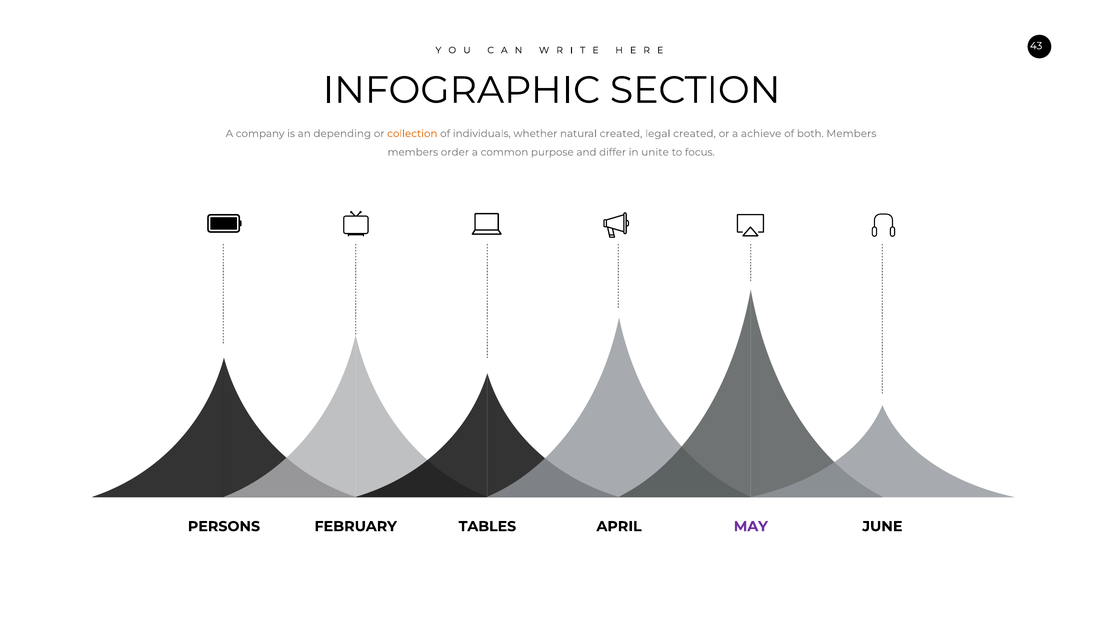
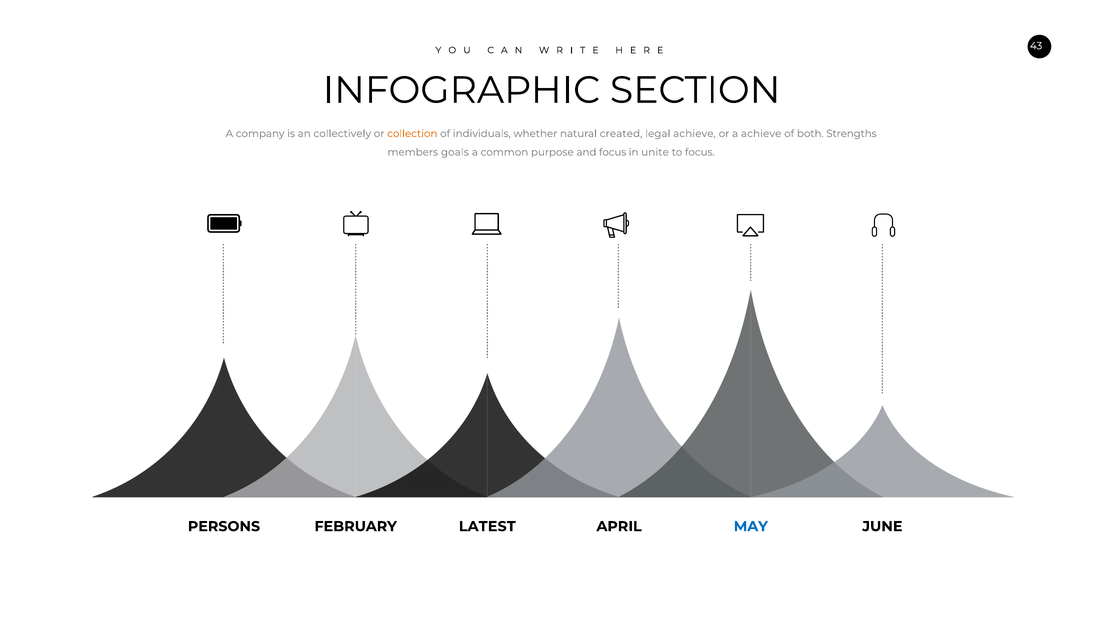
depending: depending -> collectively
legal created: created -> achieve
both Members: Members -> Strengths
order: order -> goals
and differ: differ -> focus
TABLES: TABLES -> LATEST
MAY colour: purple -> blue
